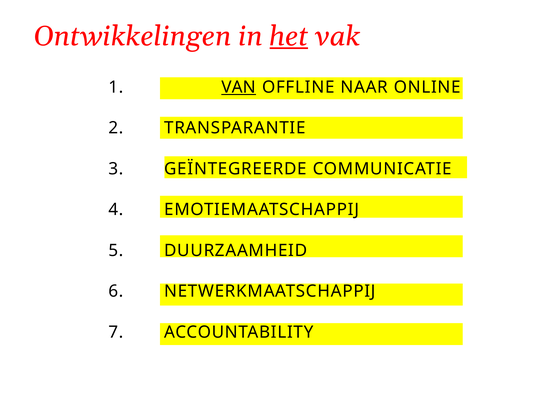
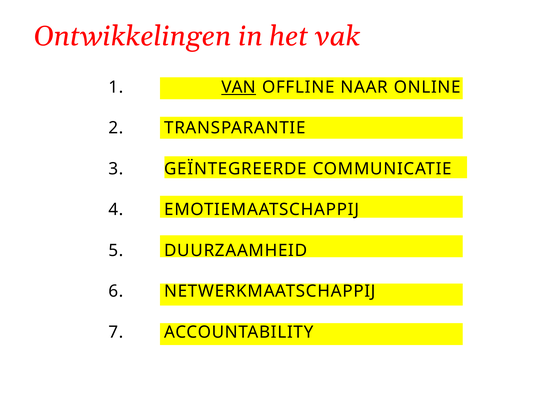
het underline: present -> none
